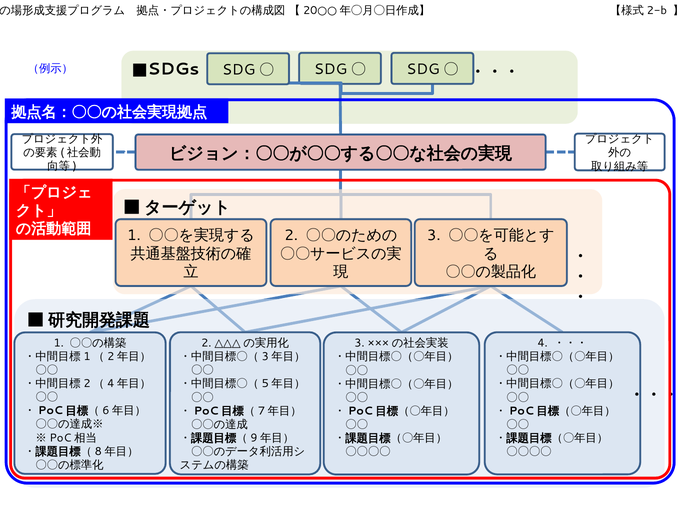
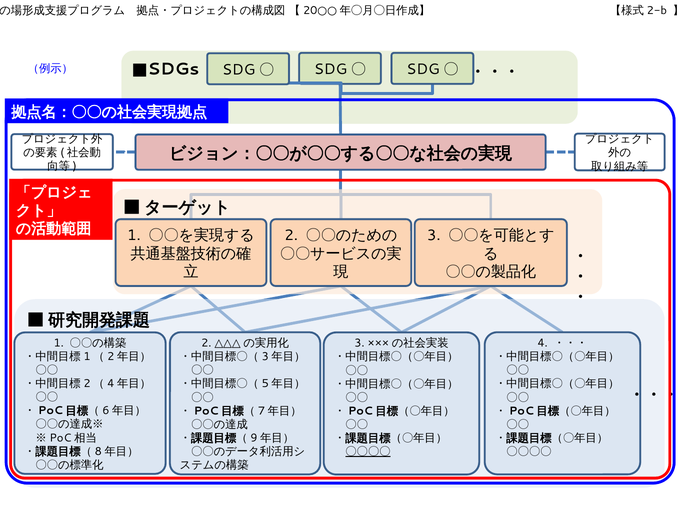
〇〇〇〇 at (368, 452) underline: none -> present
